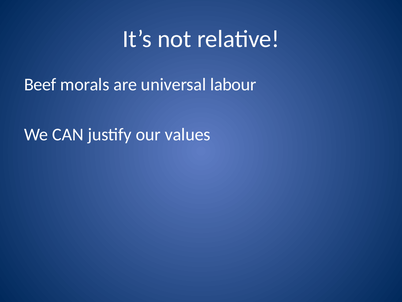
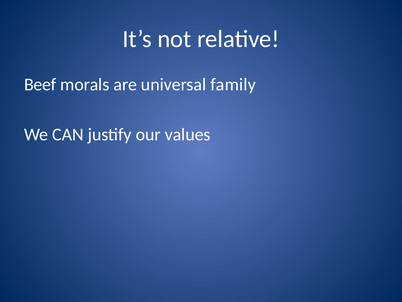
labour: labour -> family
